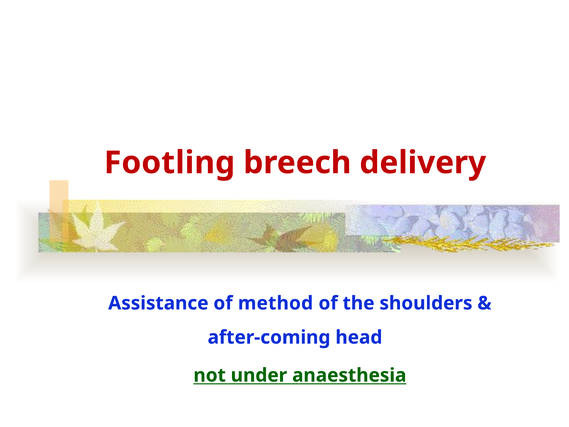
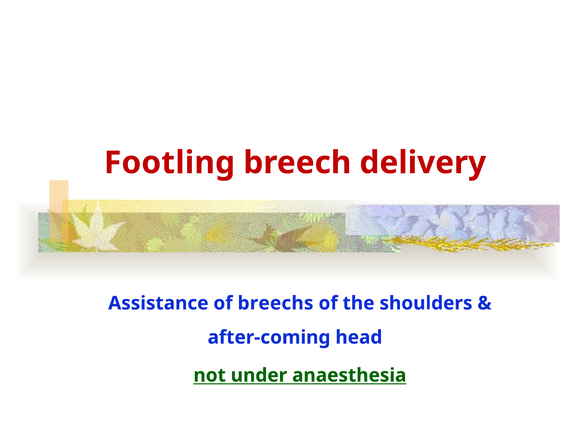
method: method -> breechs
